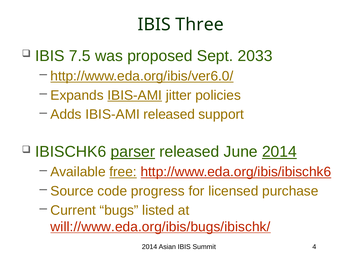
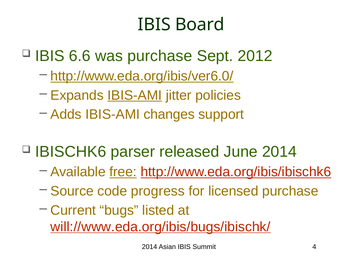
Three: Three -> Board
7.5: 7.5 -> 6.6
was proposed: proposed -> purchase
2033: 2033 -> 2012
IBIS-AMI released: released -> changes
parser underline: present -> none
2014 at (279, 152) underline: present -> none
